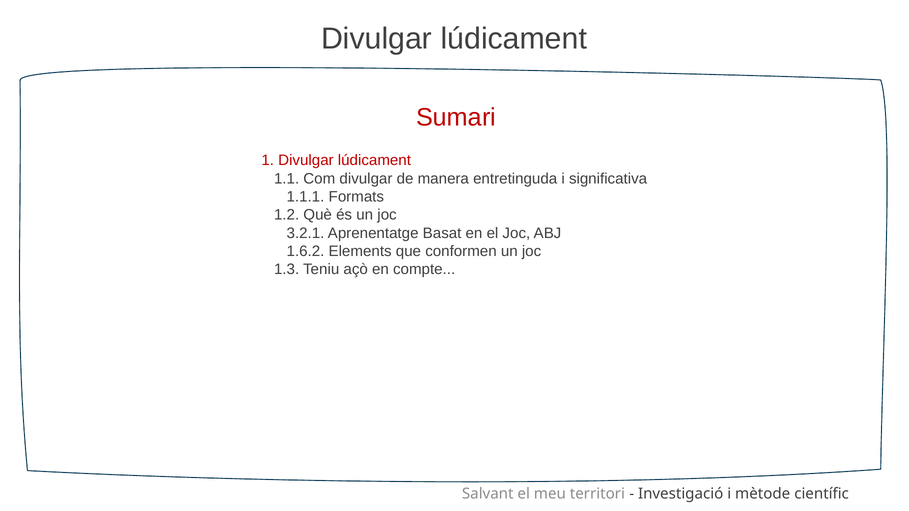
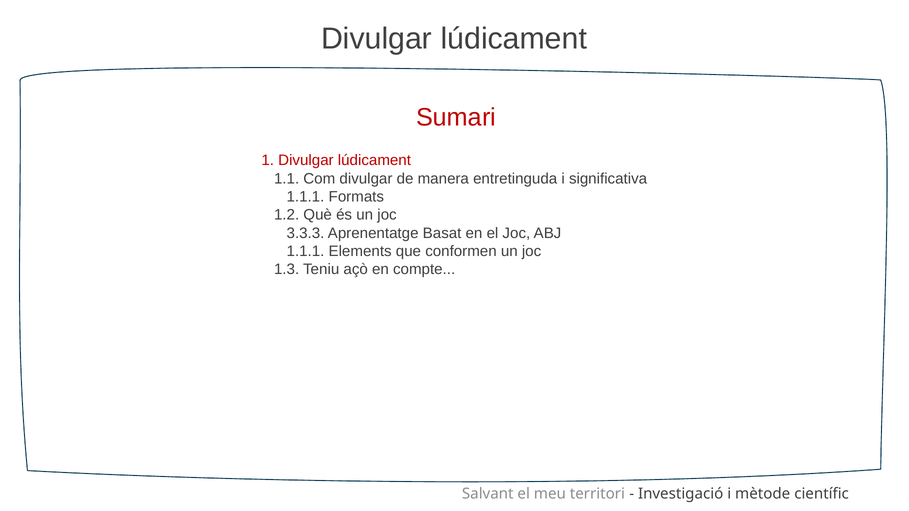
3.2.1: 3.2.1 -> 3.3.3
1.6.2 at (306, 251): 1.6.2 -> 1.1.1
